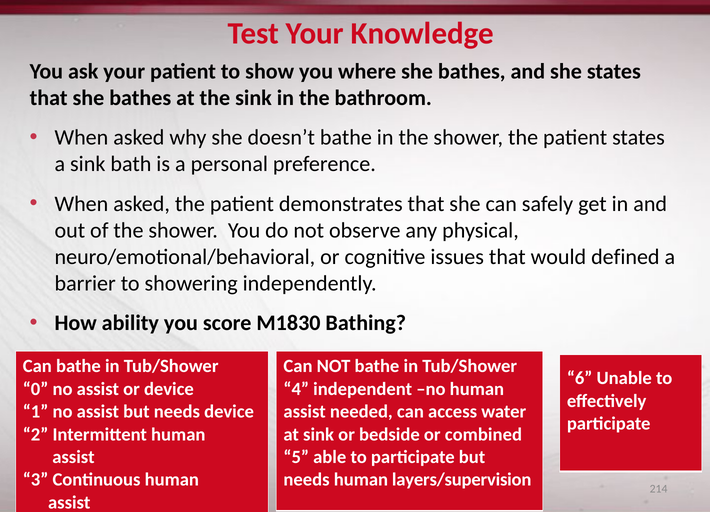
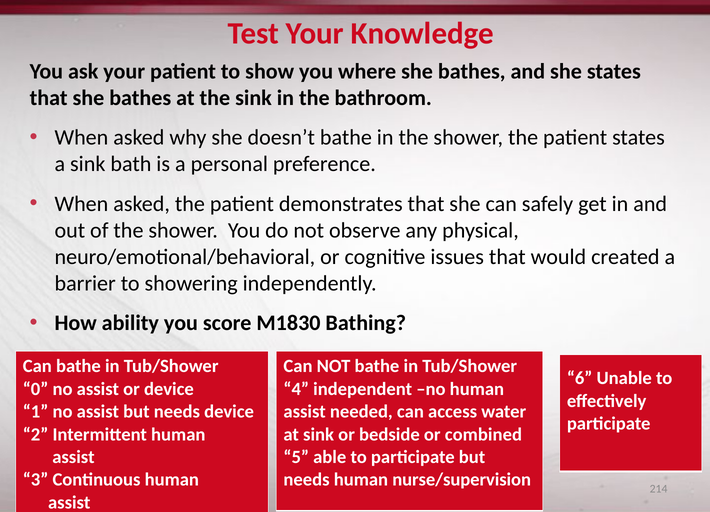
defined: defined -> created
layers/supervision: layers/supervision -> nurse/supervision
